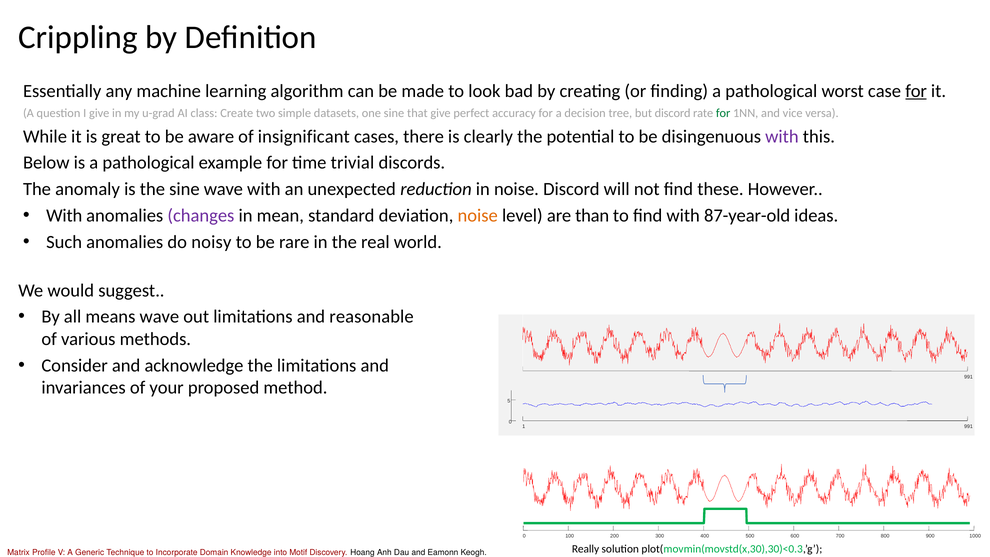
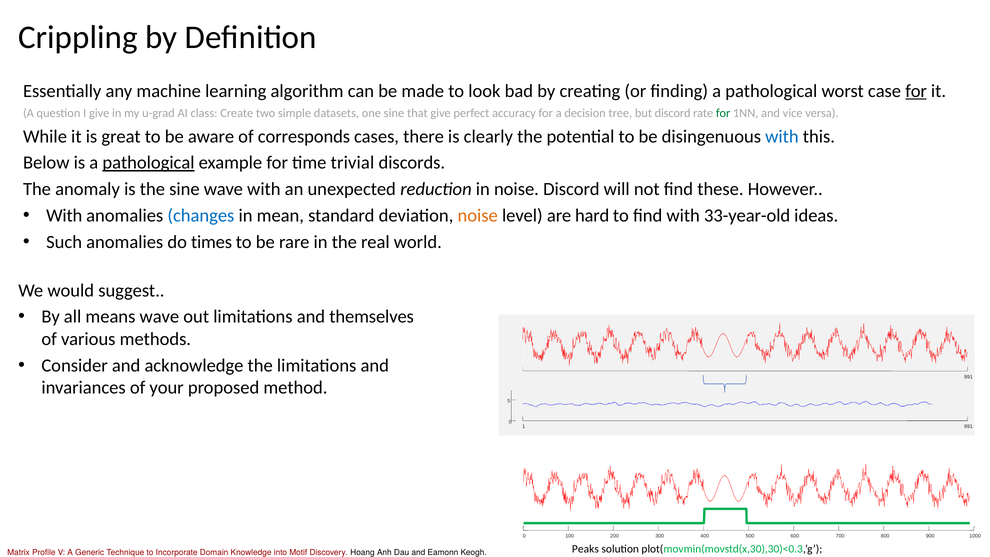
insignificant: insignificant -> corresponds
with at (782, 136) colour: purple -> blue
pathological at (148, 163) underline: none -> present
changes colour: purple -> blue
than: than -> hard
87-year-old: 87-year-old -> 33-year-old
noisy: noisy -> times
reasonable: reasonable -> themselves
Really: Really -> Peaks
